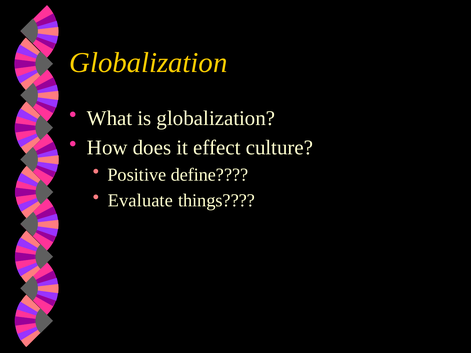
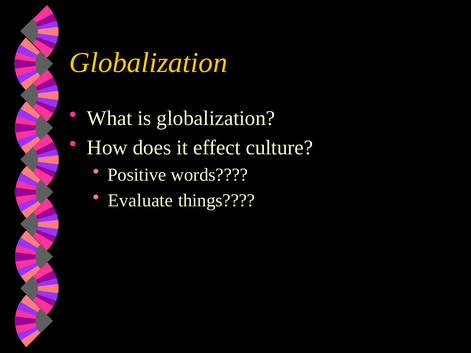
define: define -> words
